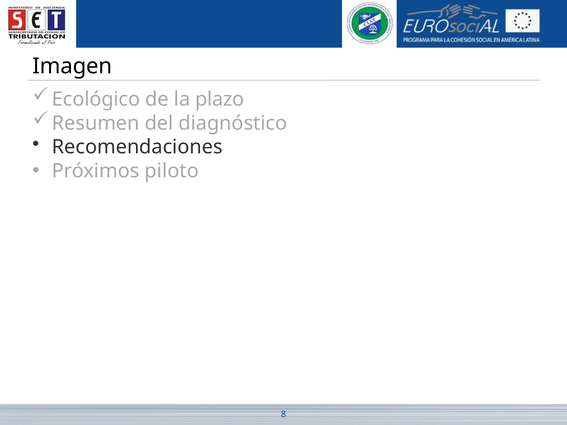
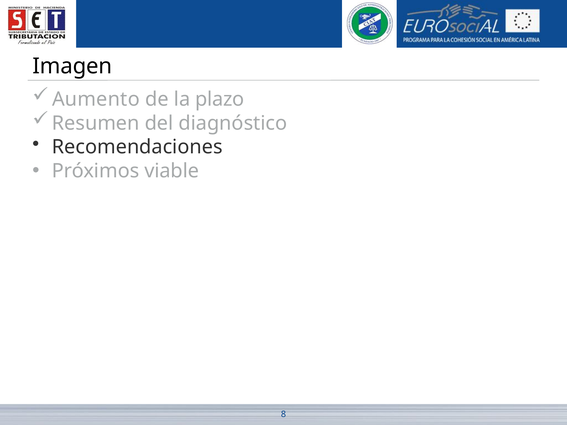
Ecológico: Ecológico -> Aumento
piloto: piloto -> viable
